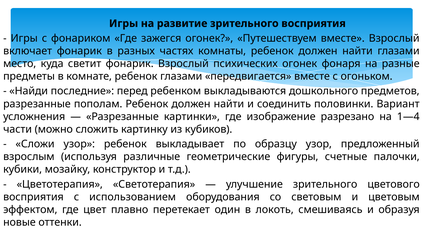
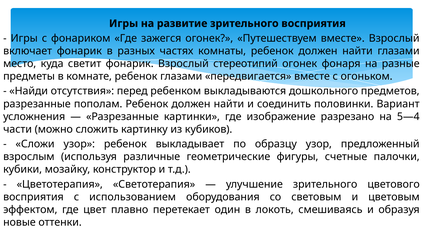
психических: психических -> стереотипий
последние: последние -> отсутствия
1—4: 1—4 -> 5—4
